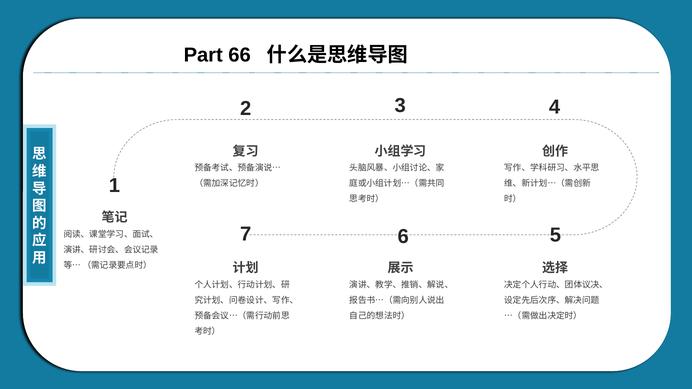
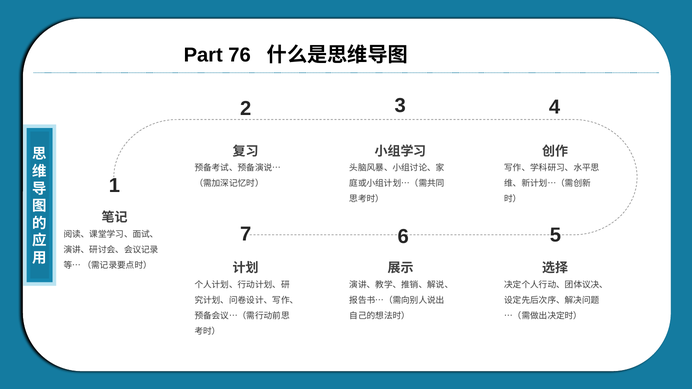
66: 66 -> 76
